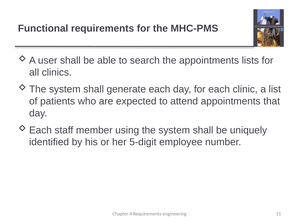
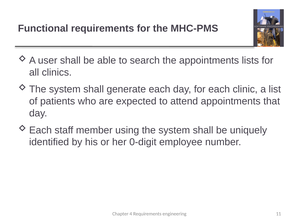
5-digit: 5-digit -> 0-digit
